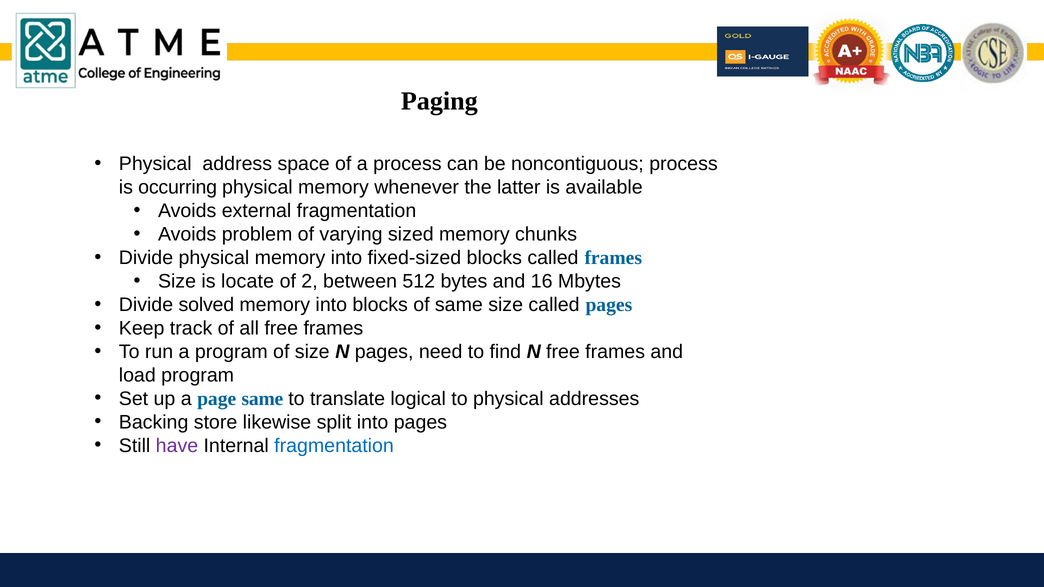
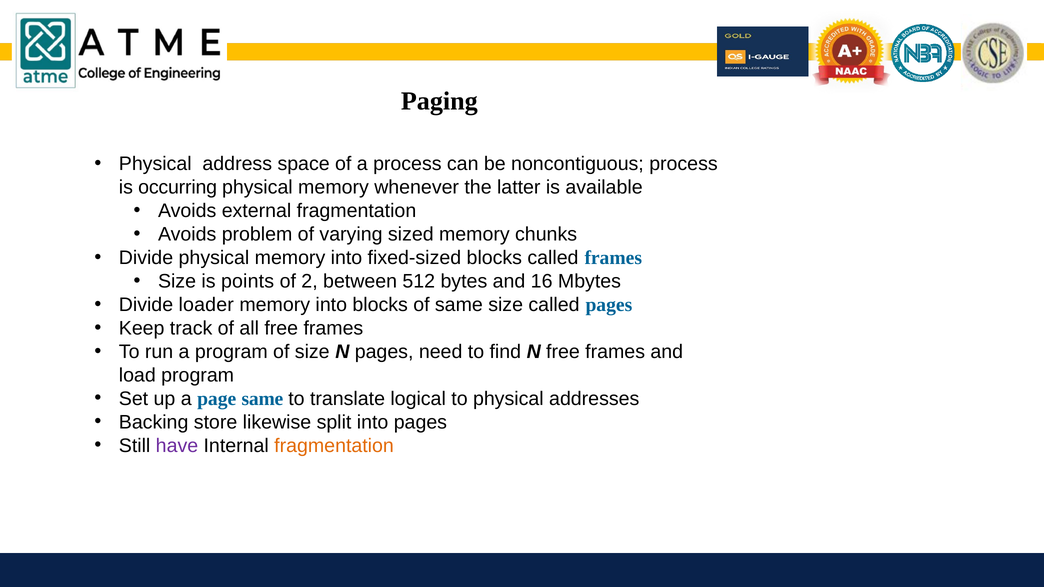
locate: locate -> points
solved: solved -> loader
fragmentation at (334, 446) colour: blue -> orange
